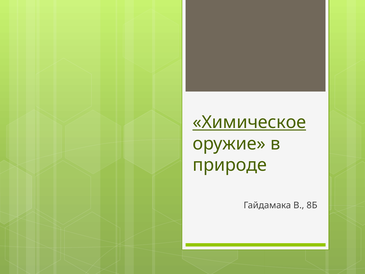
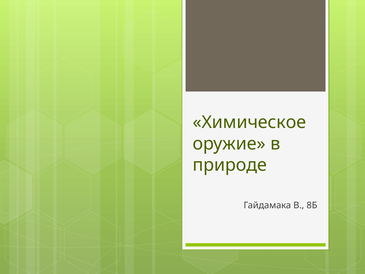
Химическое underline: present -> none
